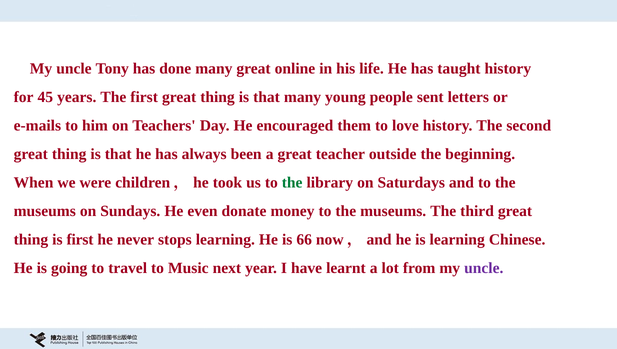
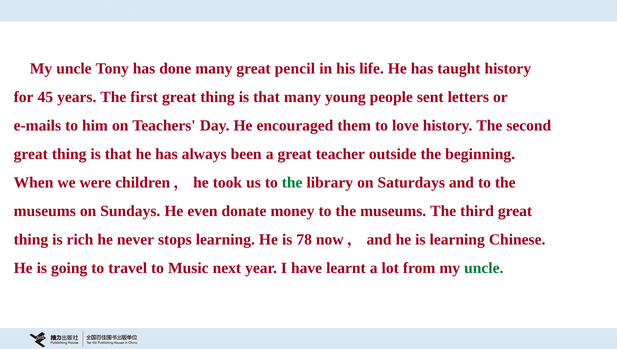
online: online -> pencil
is first: first -> rich
66: 66 -> 78
uncle at (484, 268) colour: purple -> green
